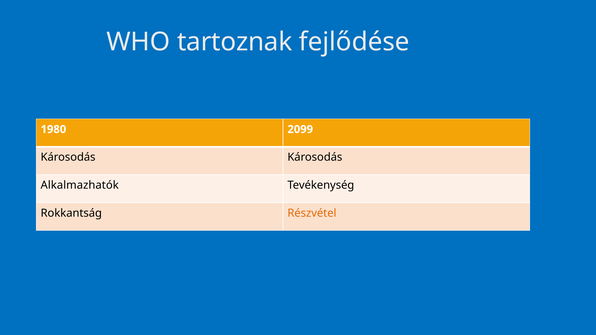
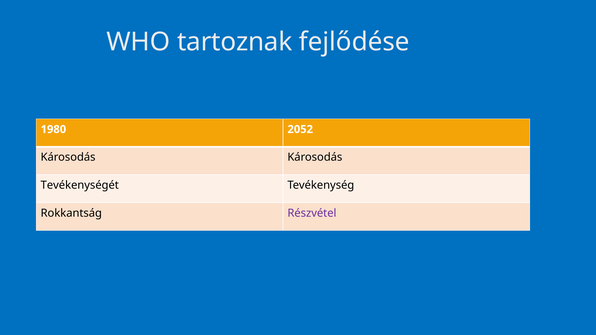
2099: 2099 -> 2052
Alkalmazhatók: Alkalmazhatók -> Tevékenységét
Részvétel colour: orange -> purple
